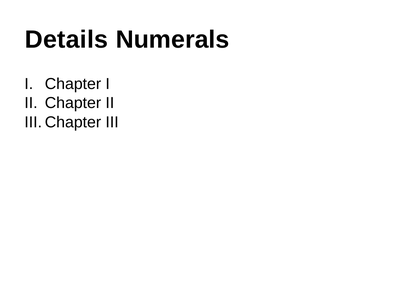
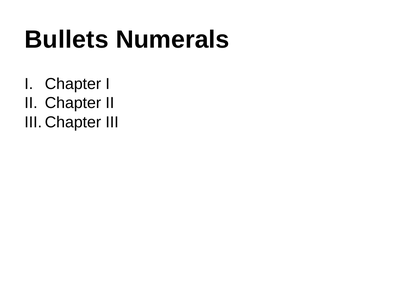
Details: Details -> Bullets
